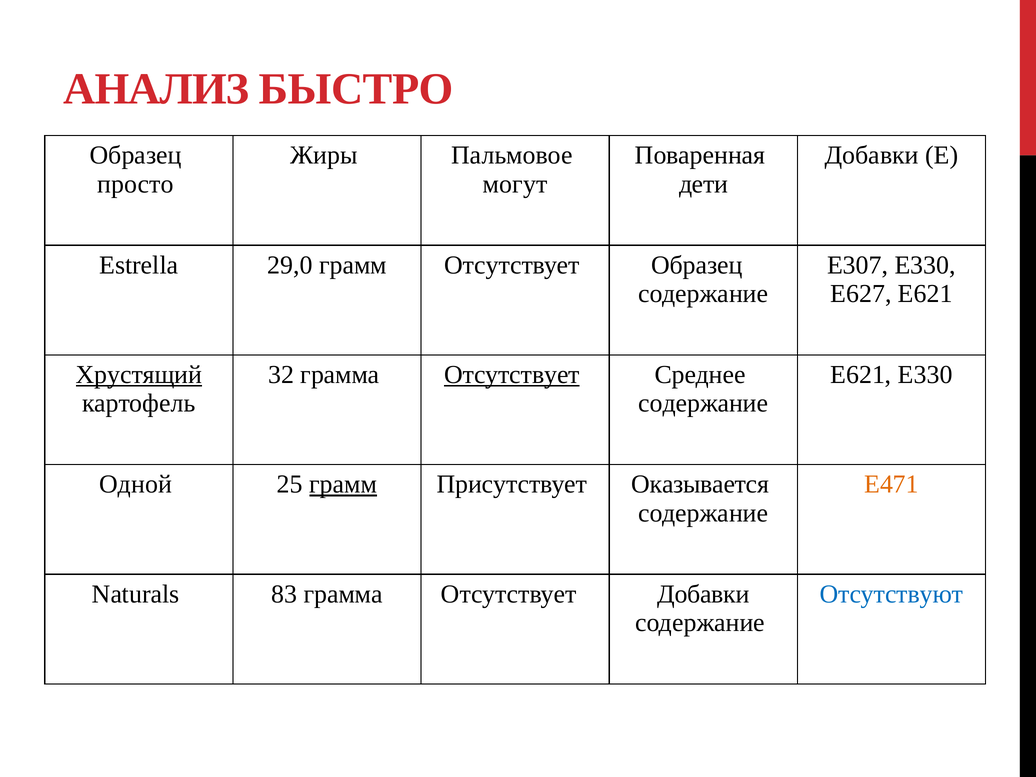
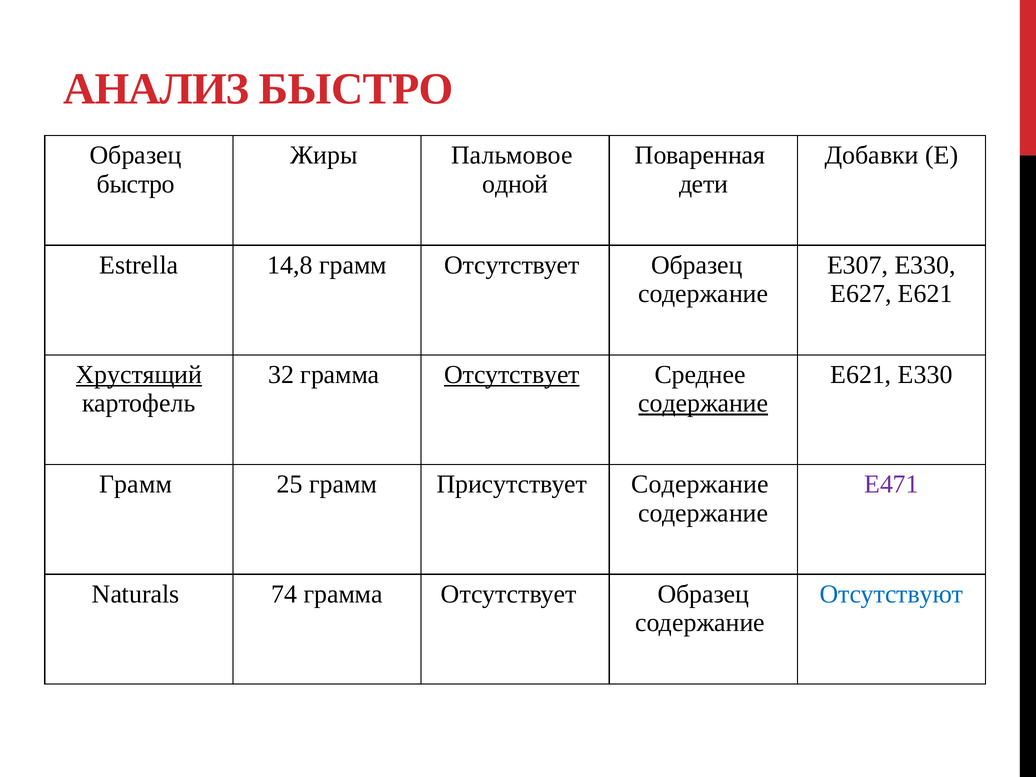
просто at (136, 184): просто -> быстро
могут: могут -> одной
29,0: 29,0 -> 14,8
содержание at (703, 403) underline: none -> present
Одной at (136, 484): Одной -> Грамм
грамм at (343, 484) underline: present -> none
Присутствует Оказывается: Оказывается -> Содержание
Е471 colour: orange -> purple
83: 83 -> 74
грамма Отсутствует Добавки: Добавки -> Образец
